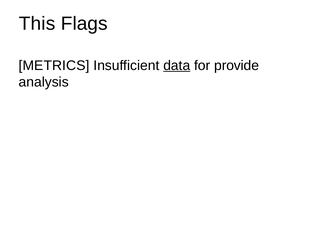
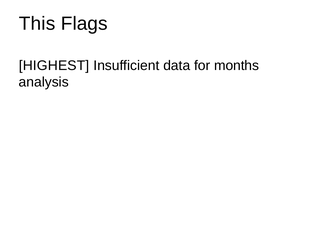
METRICS: METRICS -> HIGHEST
data underline: present -> none
provide: provide -> months
